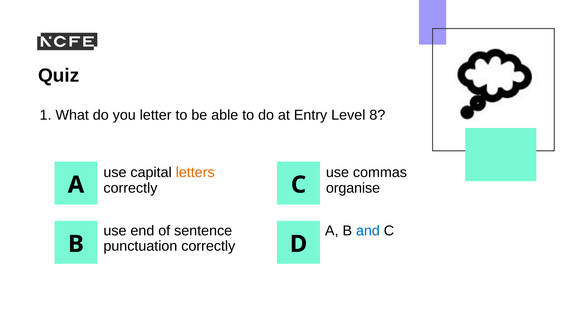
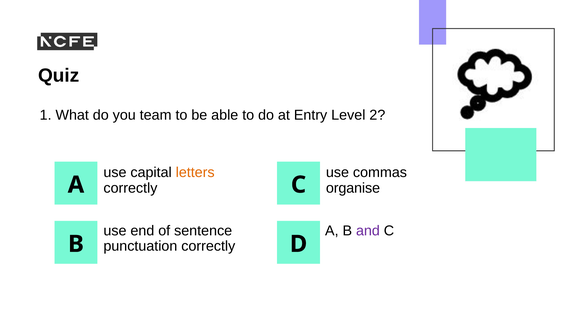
letter: letter -> team
8: 8 -> 2
and colour: blue -> purple
